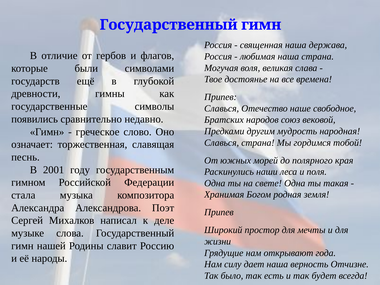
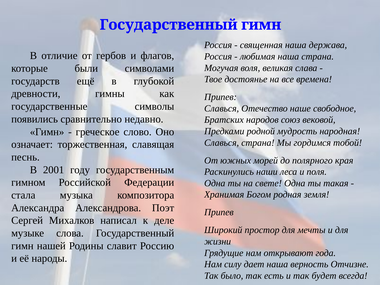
другим: другим -> родной
